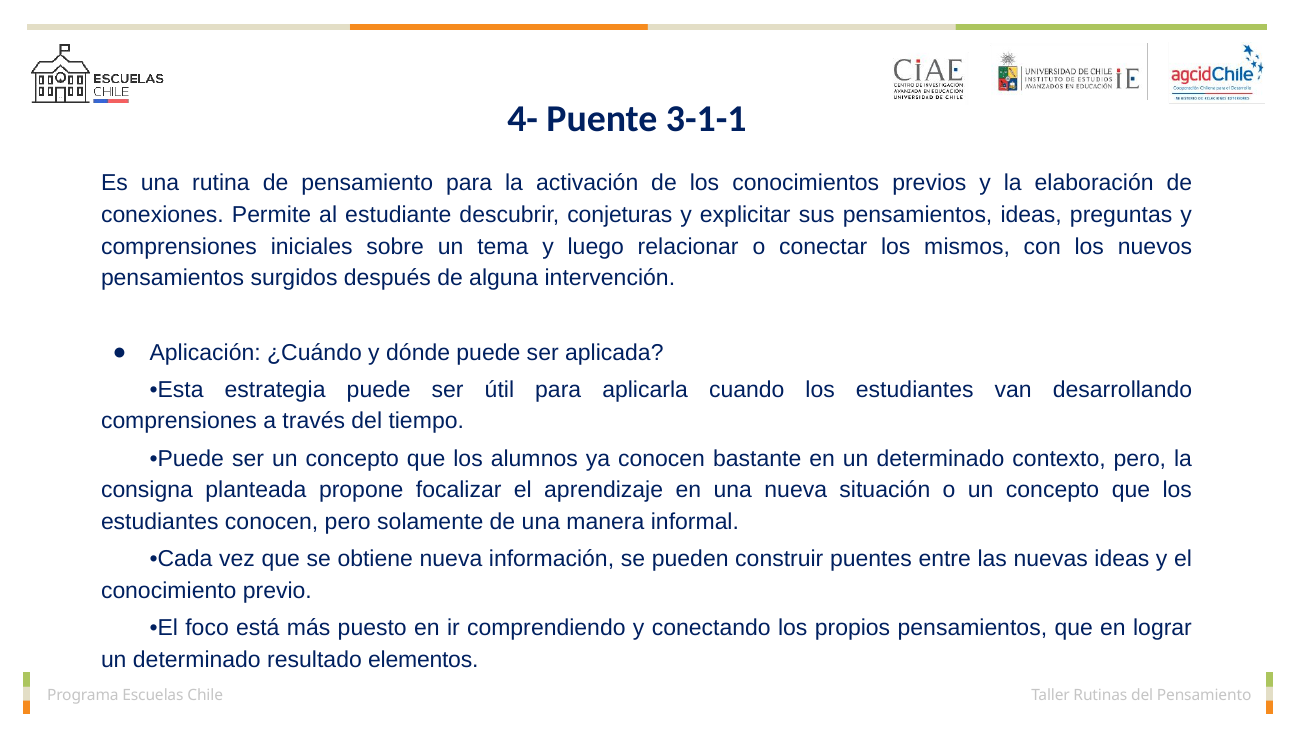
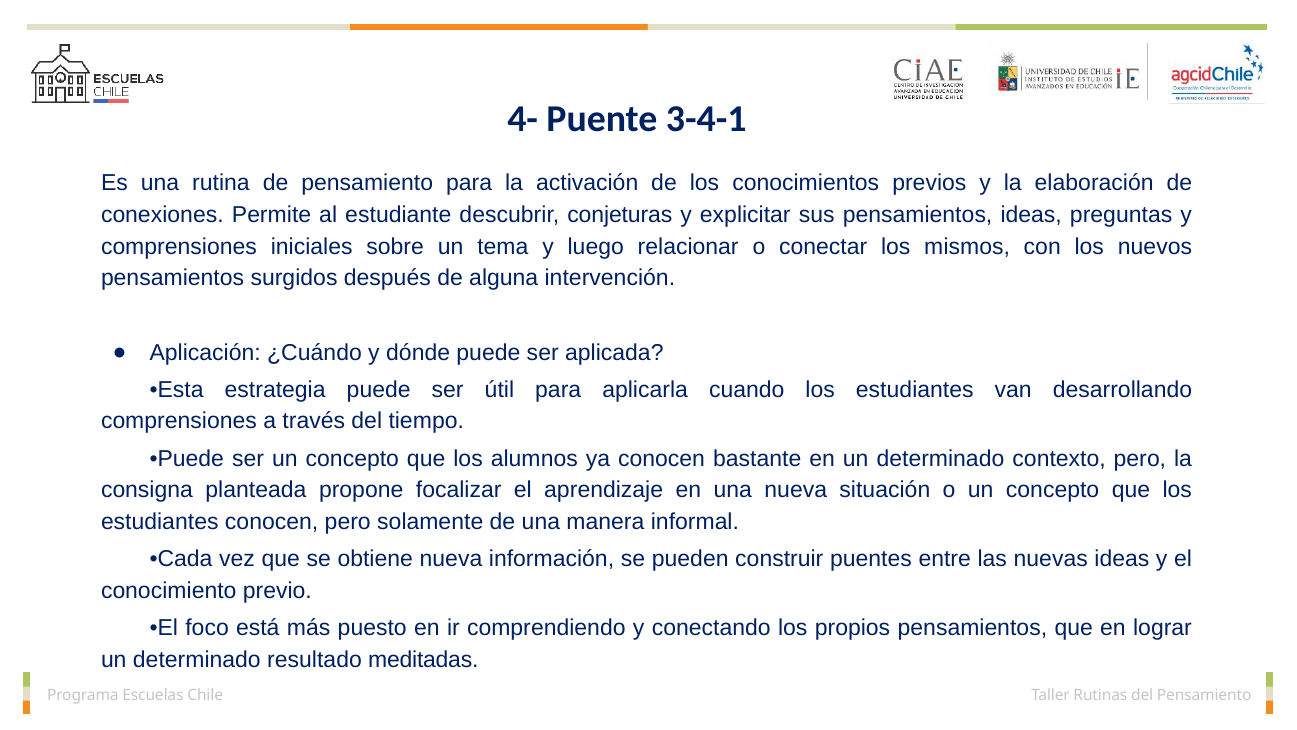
3-1-1: 3-1-1 -> 3-4-1
elementos: elementos -> meditadas
